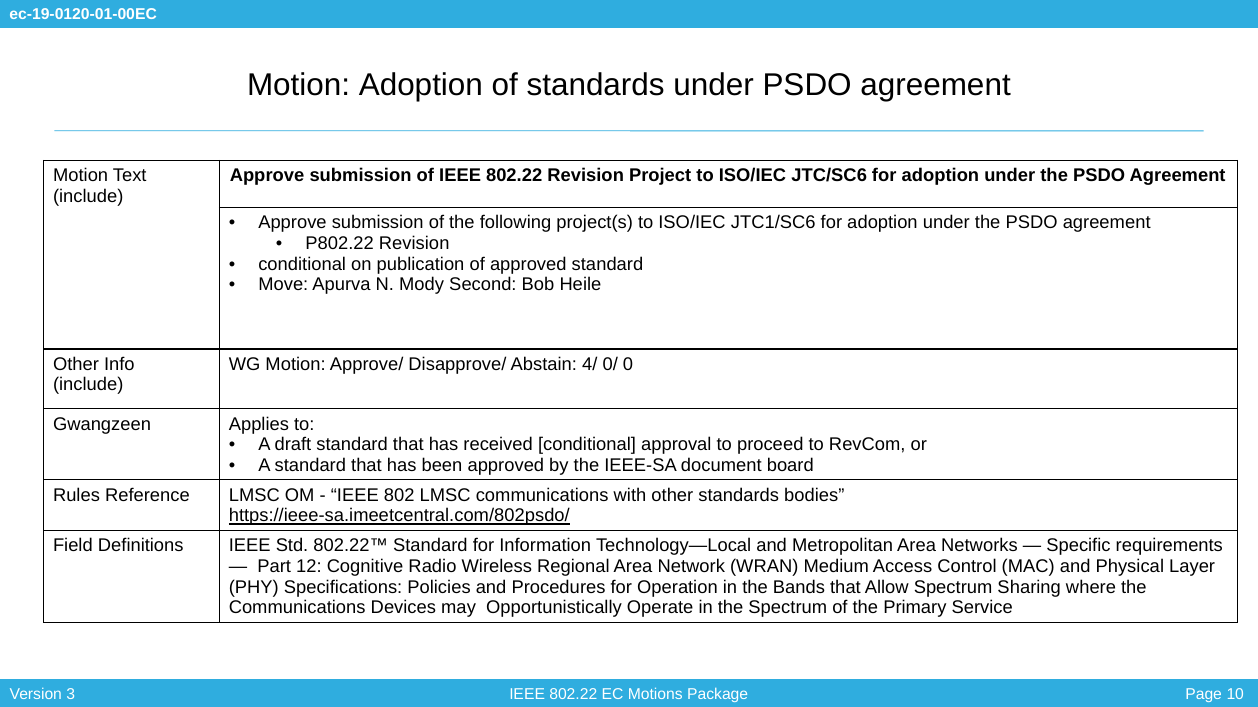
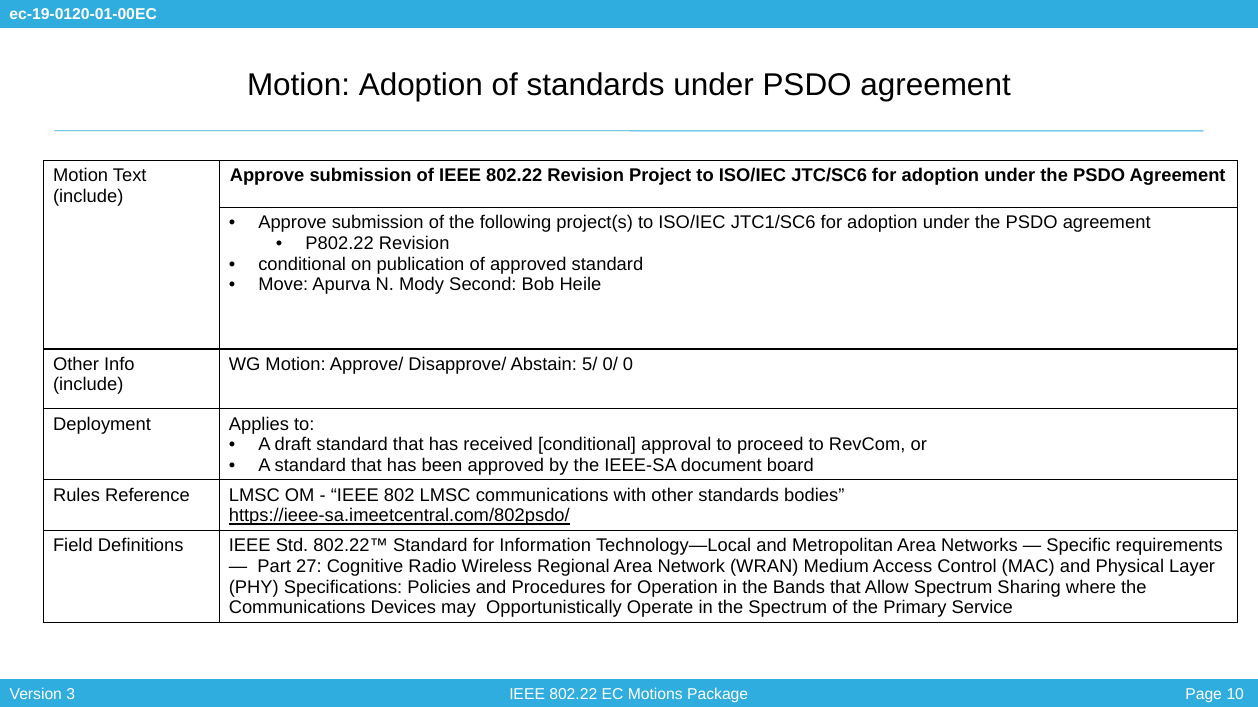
4/: 4/ -> 5/
Gwangzeen: Gwangzeen -> Deployment
12: 12 -> 27
